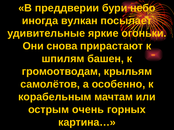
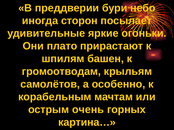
вулкан: вулкан -> сторон
снова: снова -> плато
